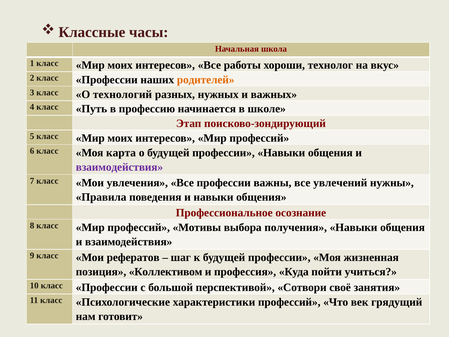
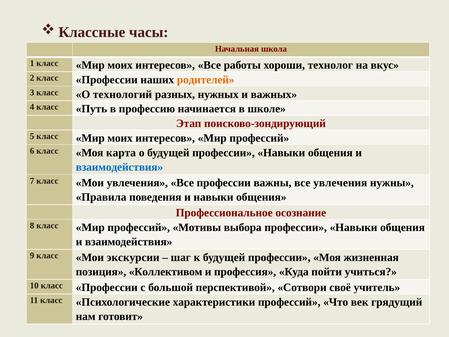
взаимодействия at (119, 167) colour: purple -> blue
все увлечений: увлечений -> увлечения
выбора получения: получения -> профессии
рефератов: рефератов -> экскурсии
занятия: занятия -> учитель
